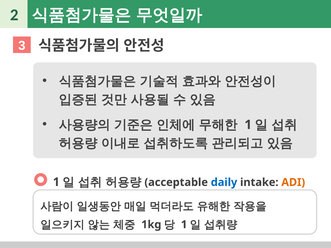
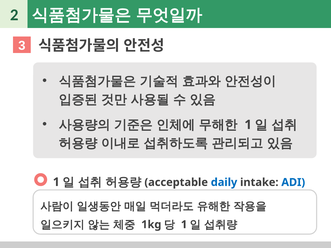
ADI colour: orange -> blue
